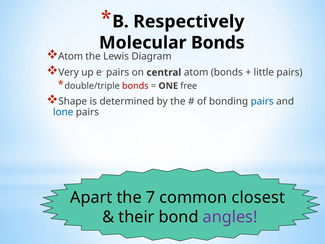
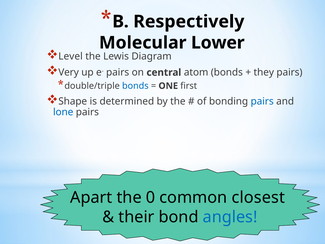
Bonds at (218, 43): Bonds -> Lower
Atom at (71, 56): Atom -> Level
little: little -> they
bonds at (135, 86) colour: red -> blue
free: free -> first
7: 7 -> 0
angles colour: purple -> blue
